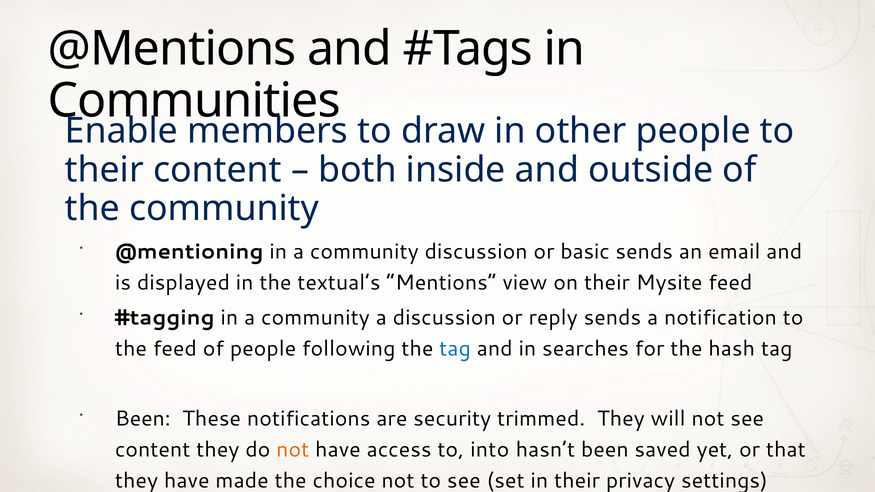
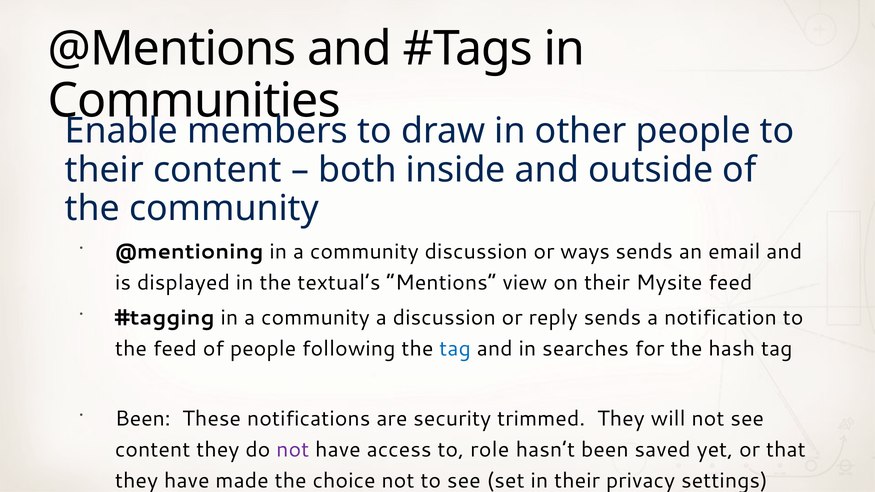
basic: basic -> ways
not at (293, 450) colour: orange -> purple
into: into -> role
